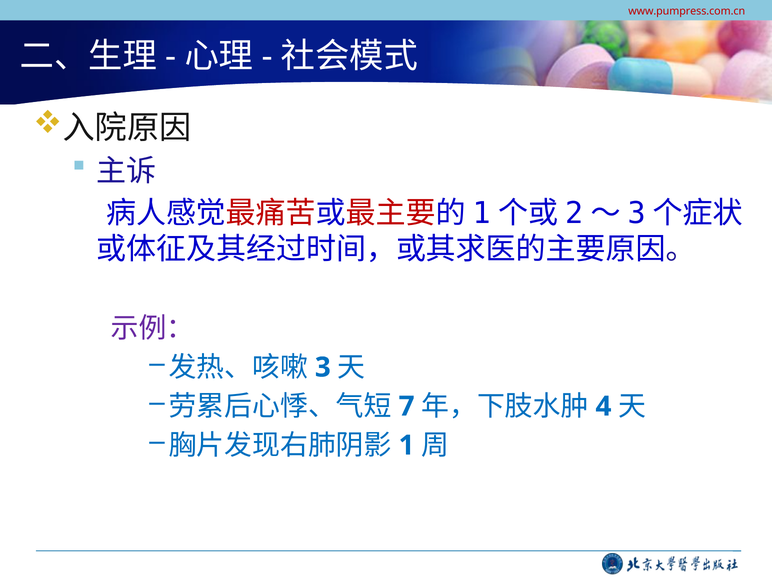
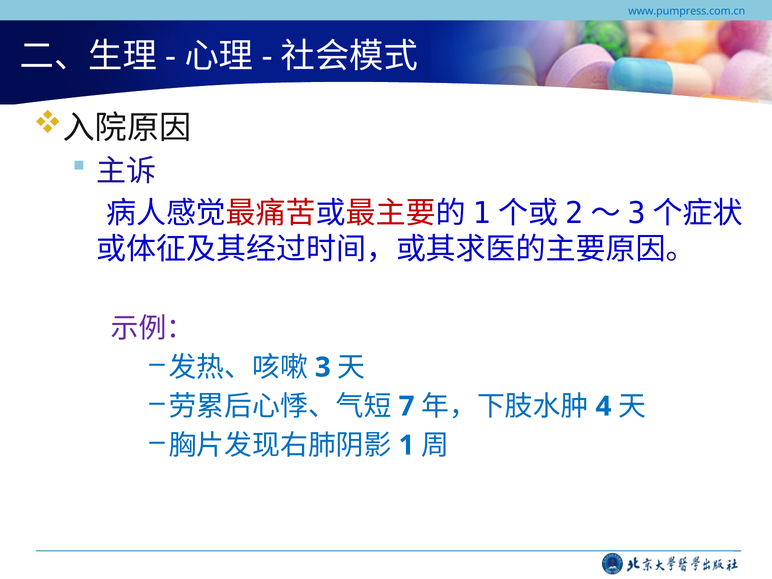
www.pumpress.com.cn colour: red -> blue
